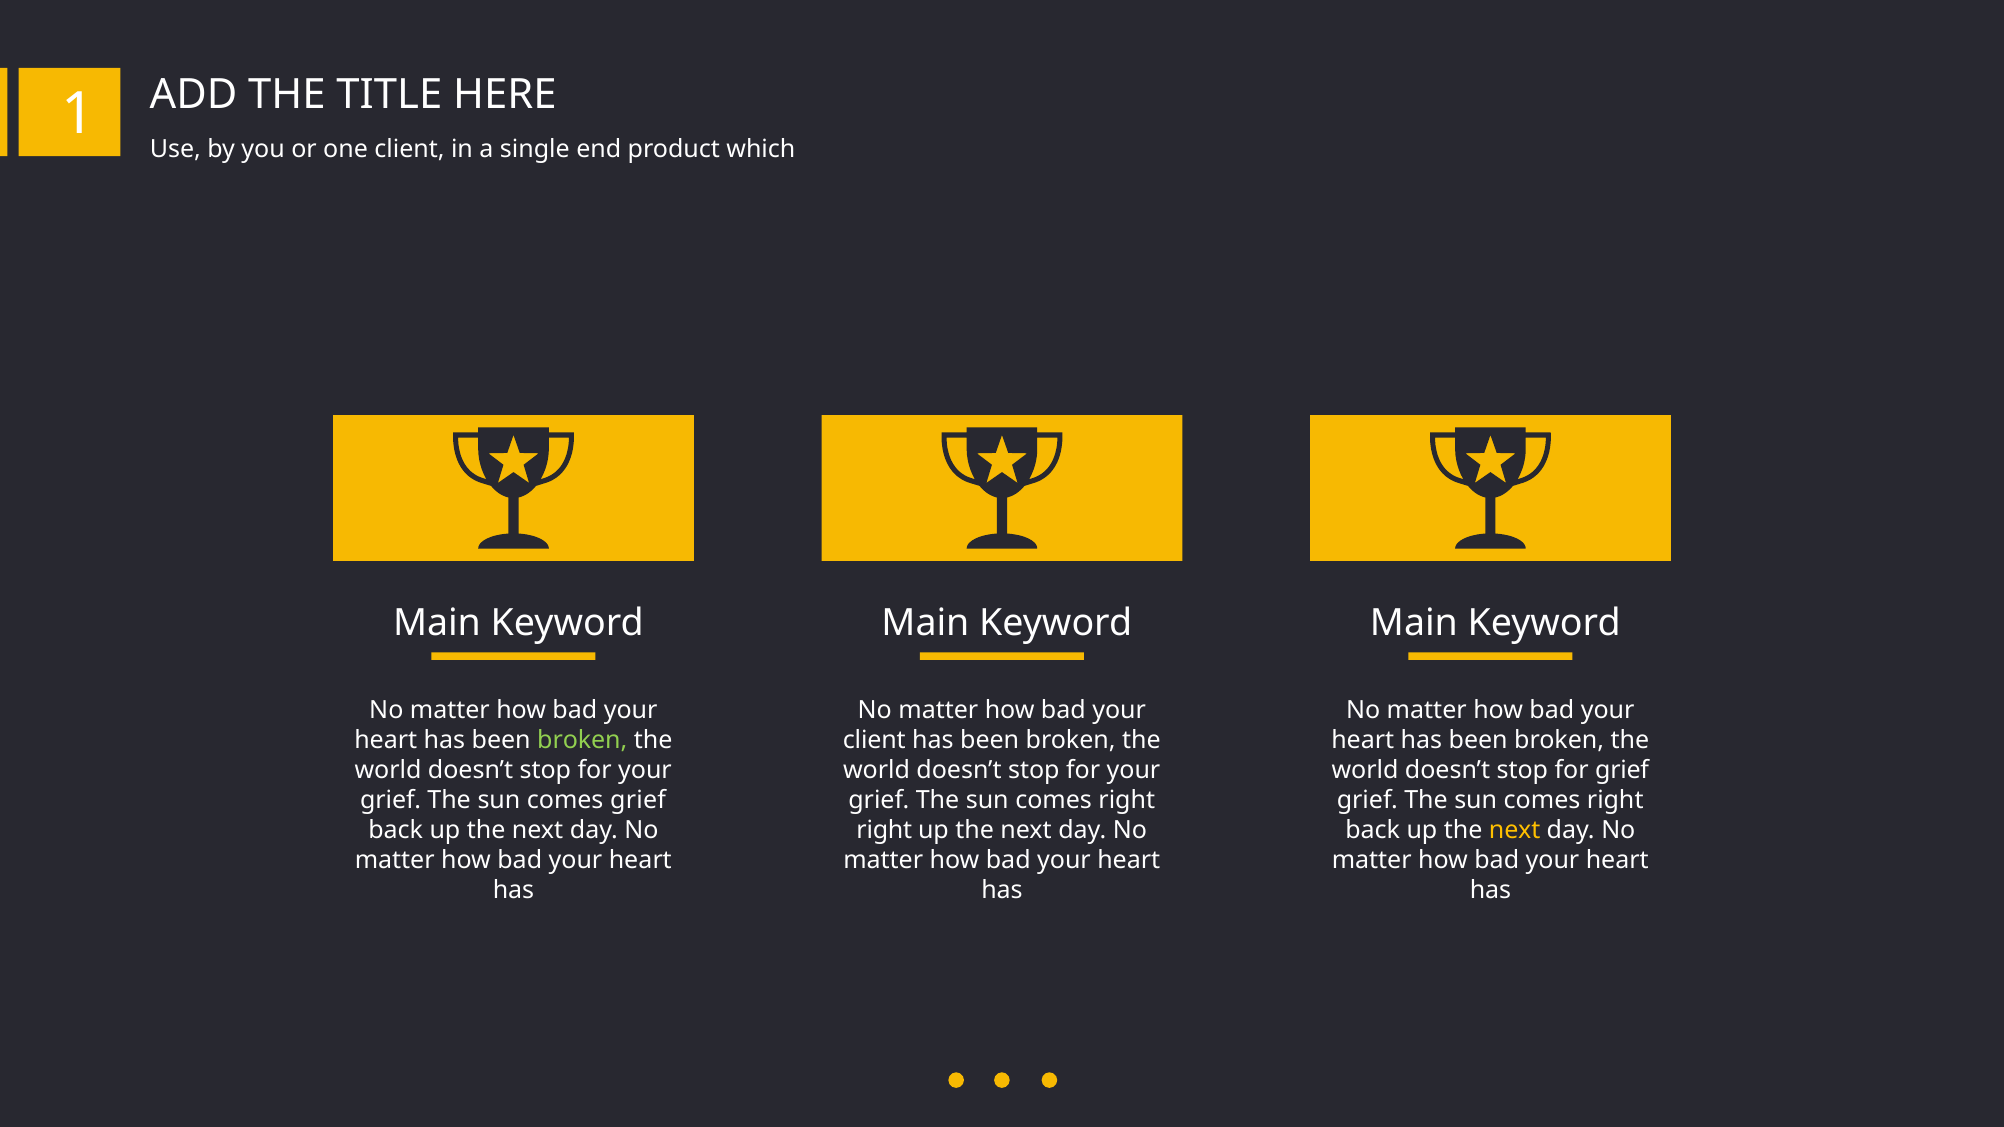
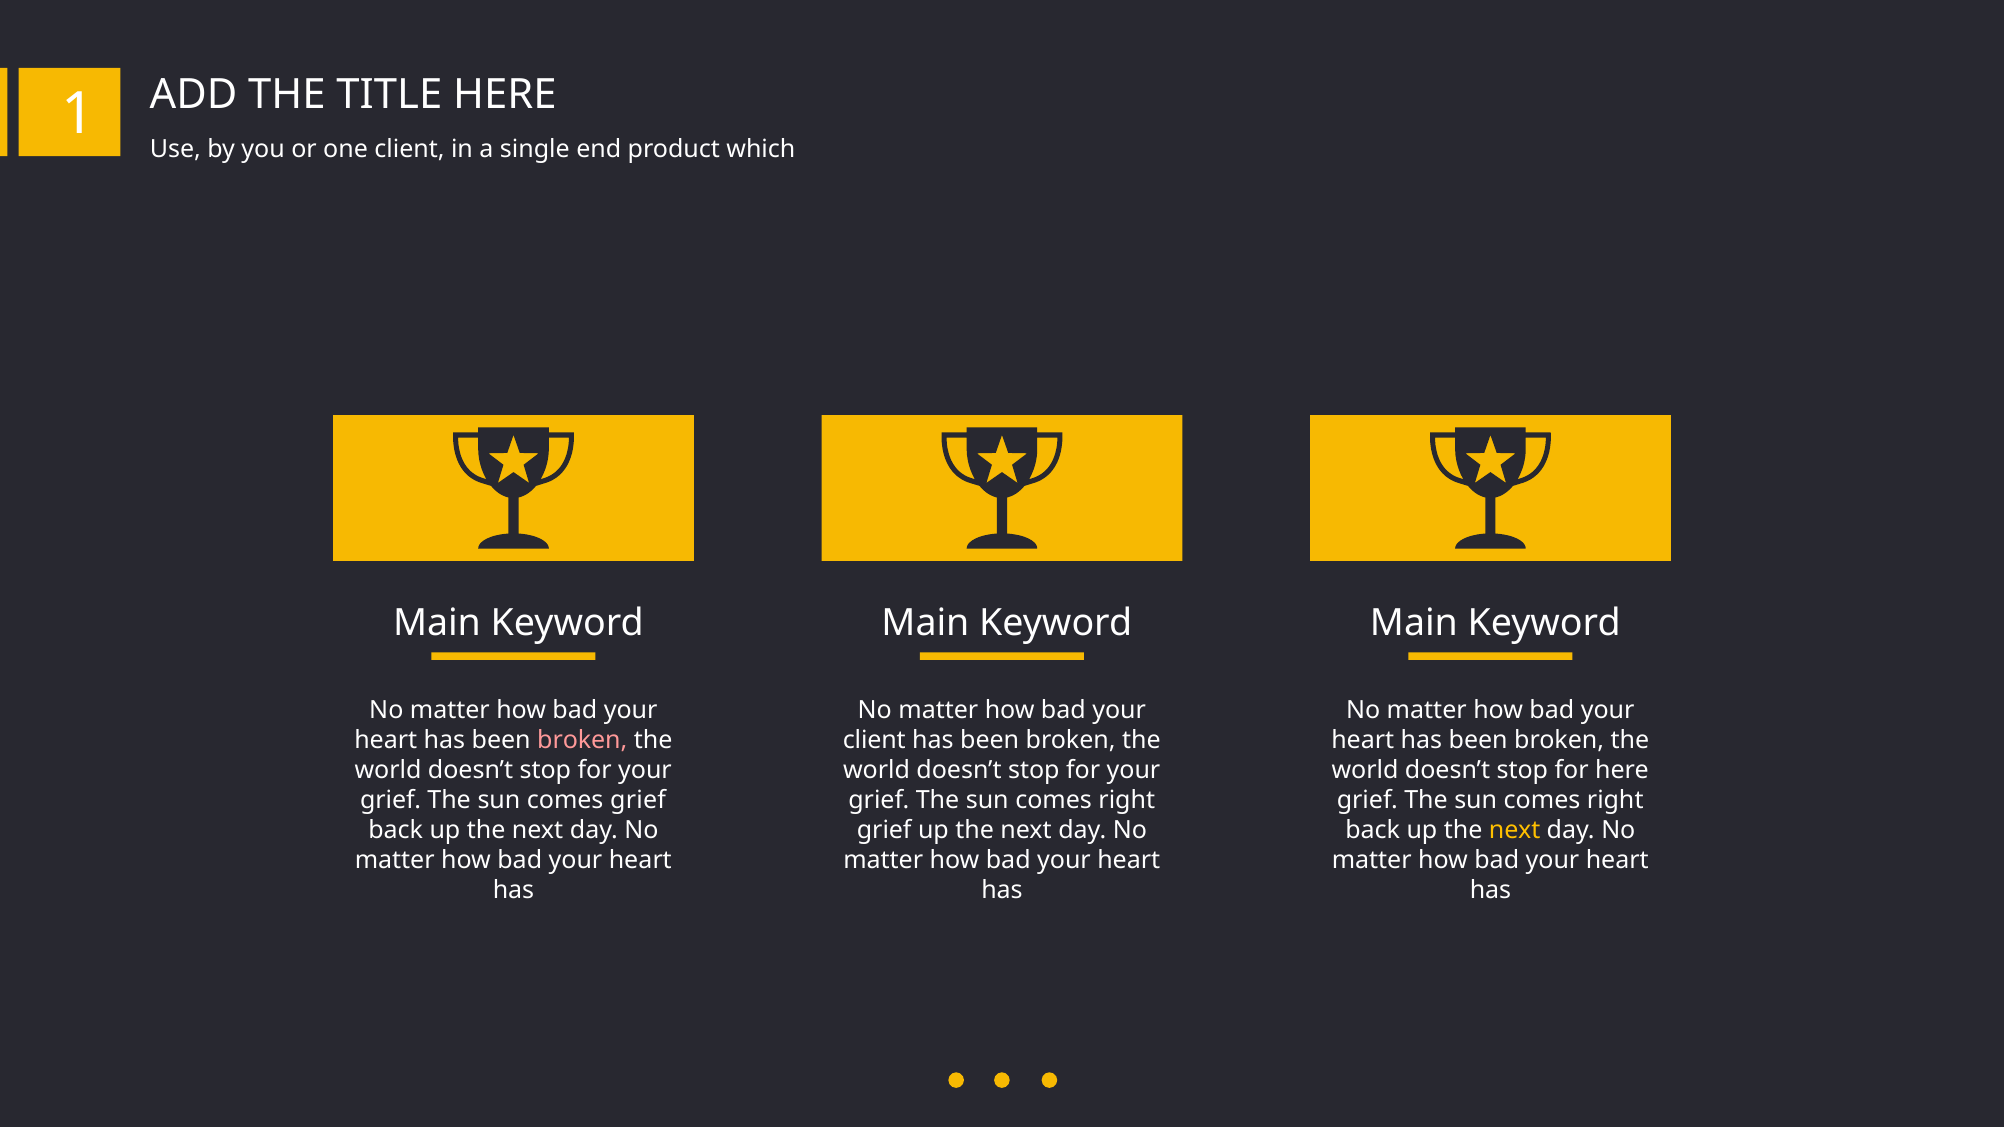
broken at (582, 741) colour: light green -> pink
for grief: grief -> here
right at (884, 831): right -> grief
